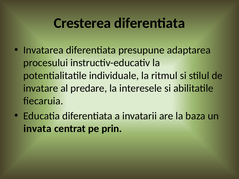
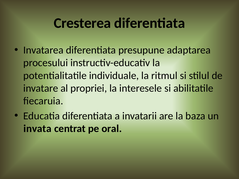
predare: predare -> propriei
prin: prin -> oral
